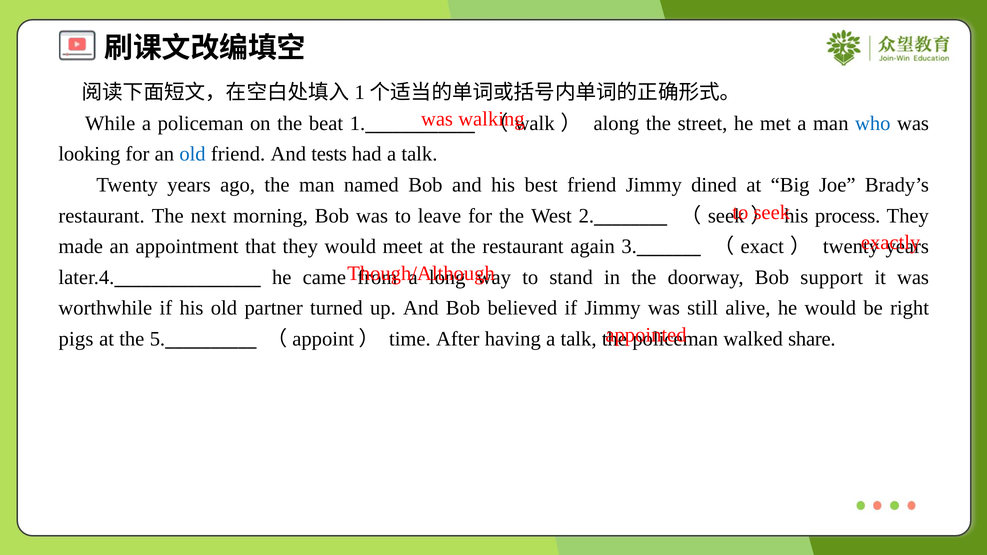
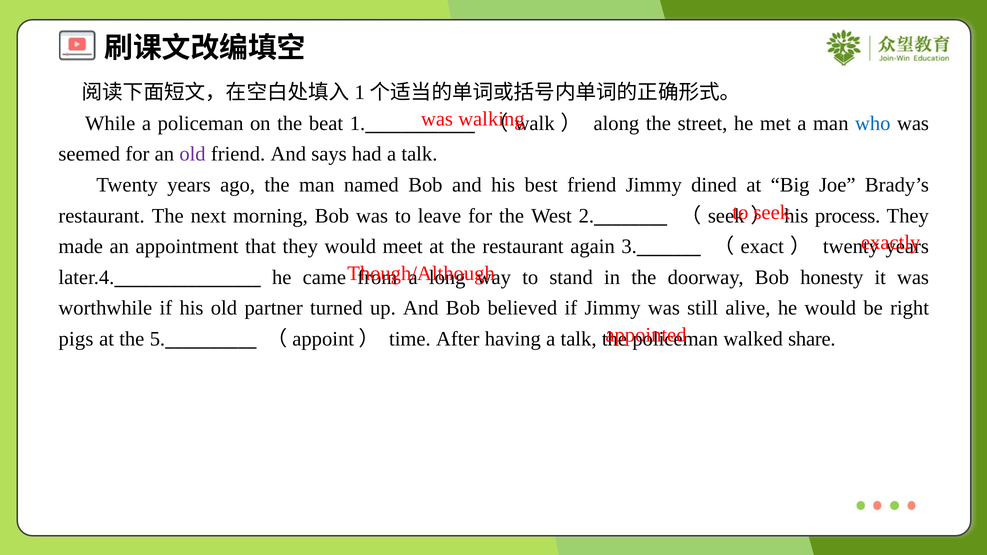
looking: looking -> seemed
old at (192, 154) colour: blue -> purple
tests: tests -> says
support: support -> honesty
